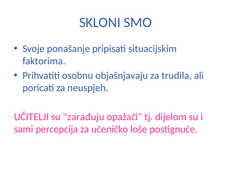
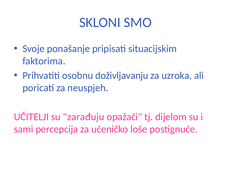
objašnjavaju: objašnjavaju -> doživljavanju
trudila: trudila -> uzroka
